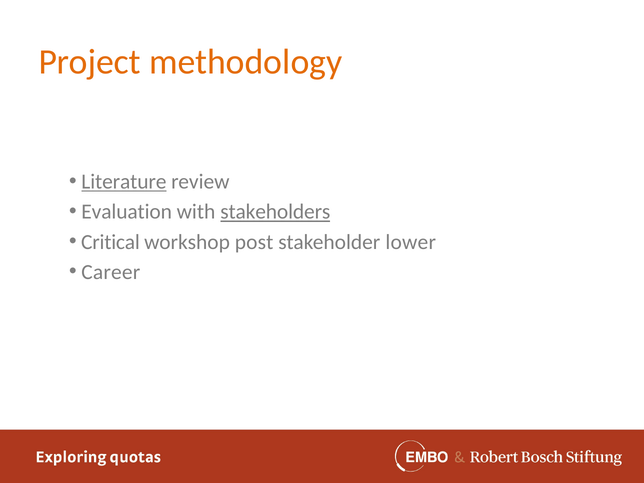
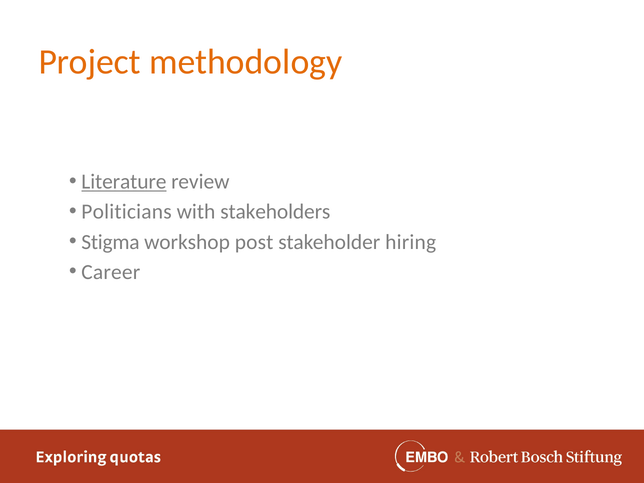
Evaluation: Evaluation -> Politicians
stakeholders underline: present -> none
Critical: Critical -> Stigma
lower: lower -> hiring
